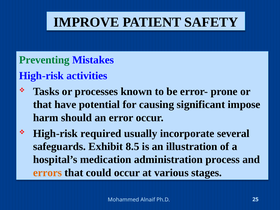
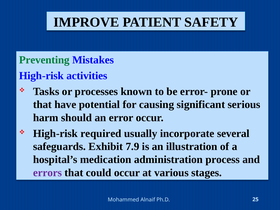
impose: impose -> serious
8.5: 8.5 -> 7.9
errors colour: orange -> purple
